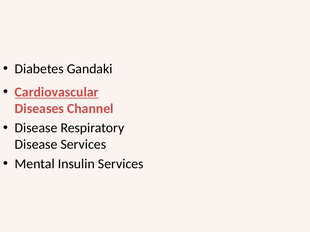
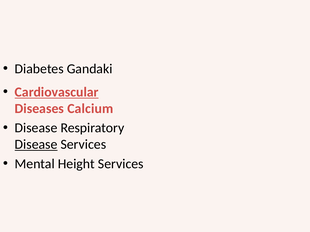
Channel: Channel -> Calcium
Disease at (36, 145) underline: none -> present
Insulin: Insulin -> Height
